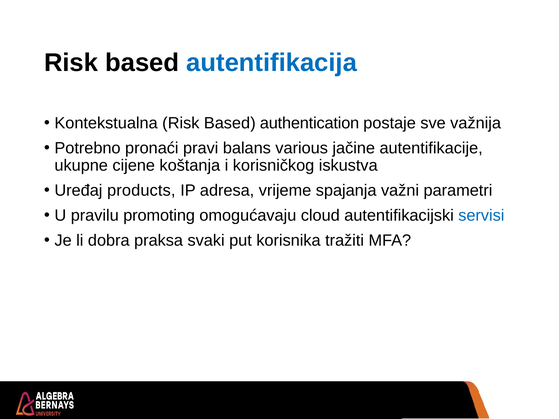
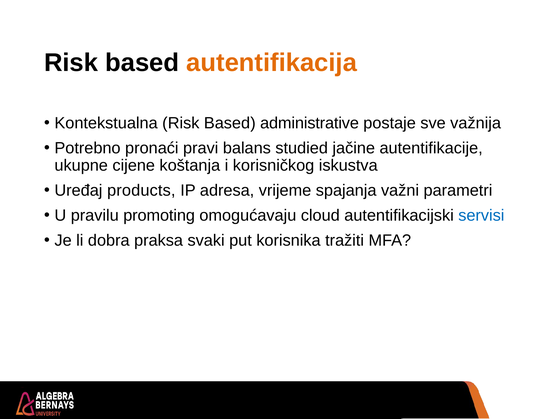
autentifikacija colour: blue -> orange
authentication: authentication -> administrative
various: various -> studied
